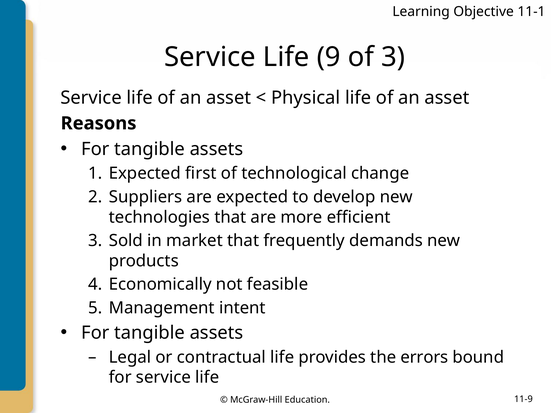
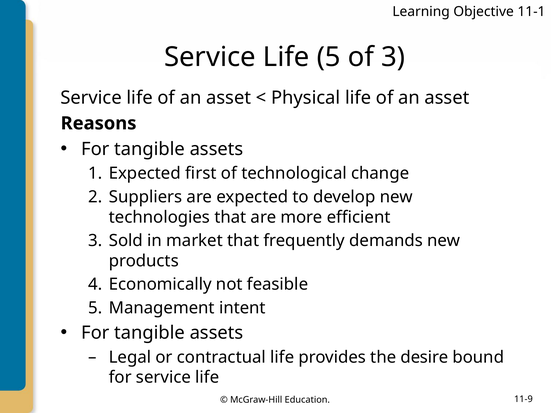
Life 9: 9 -> 5
errors: errors -> desire
